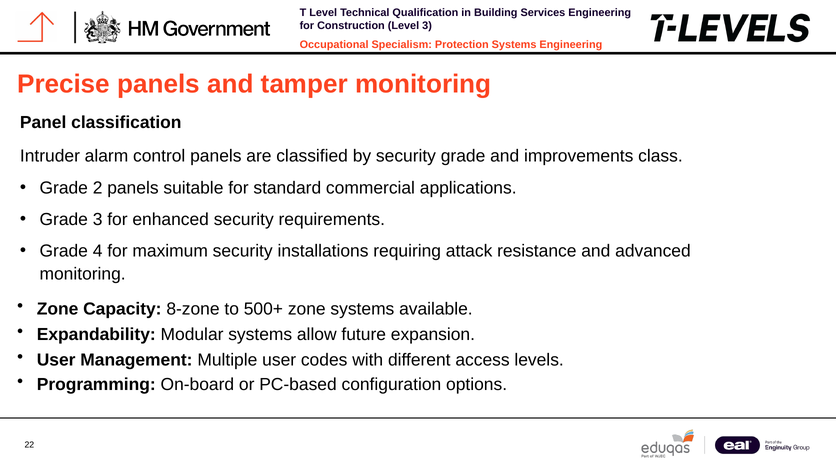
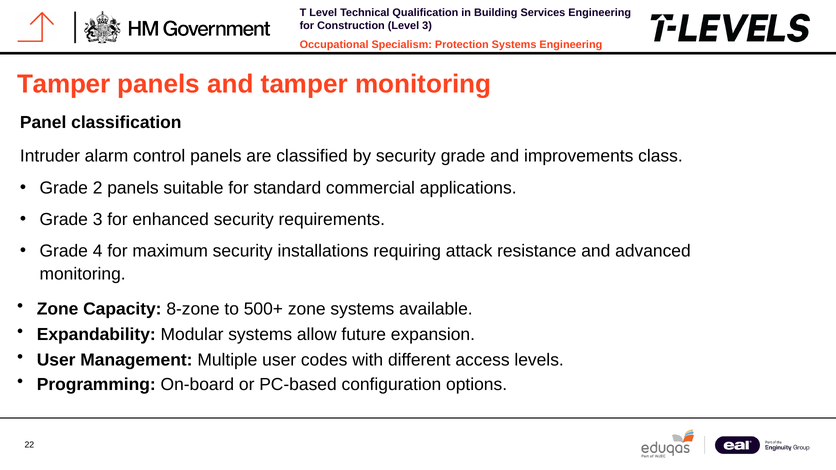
Precise at (64, 84): Precise -> Tamper
